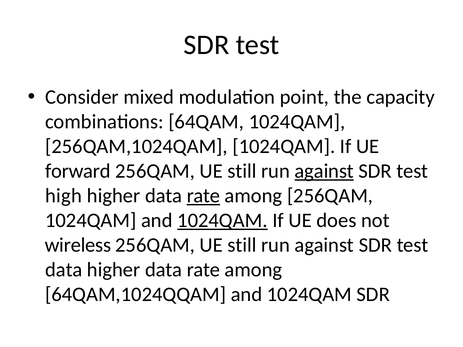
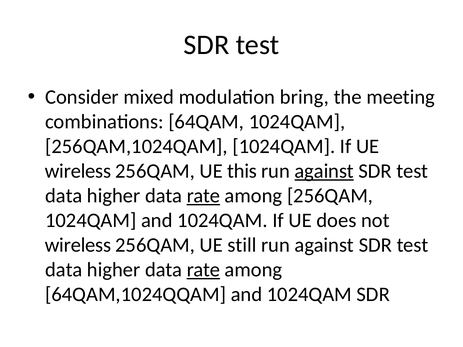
point: point -> bring
capacity: capacity -> meeting
forward at (78, 171): forward -> wireless
still at (242, 171): still -> this
high at (64, 196): high -> data
1024QAM at (222, 221) underline: present -> none
rate at (203, 270) underline: none -> present
